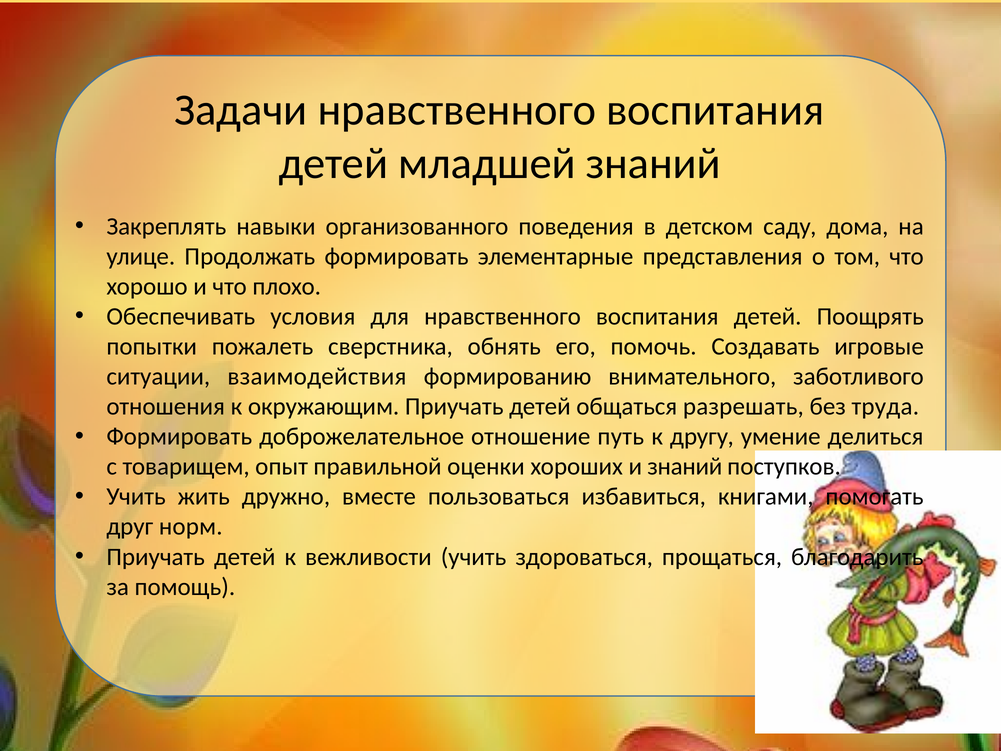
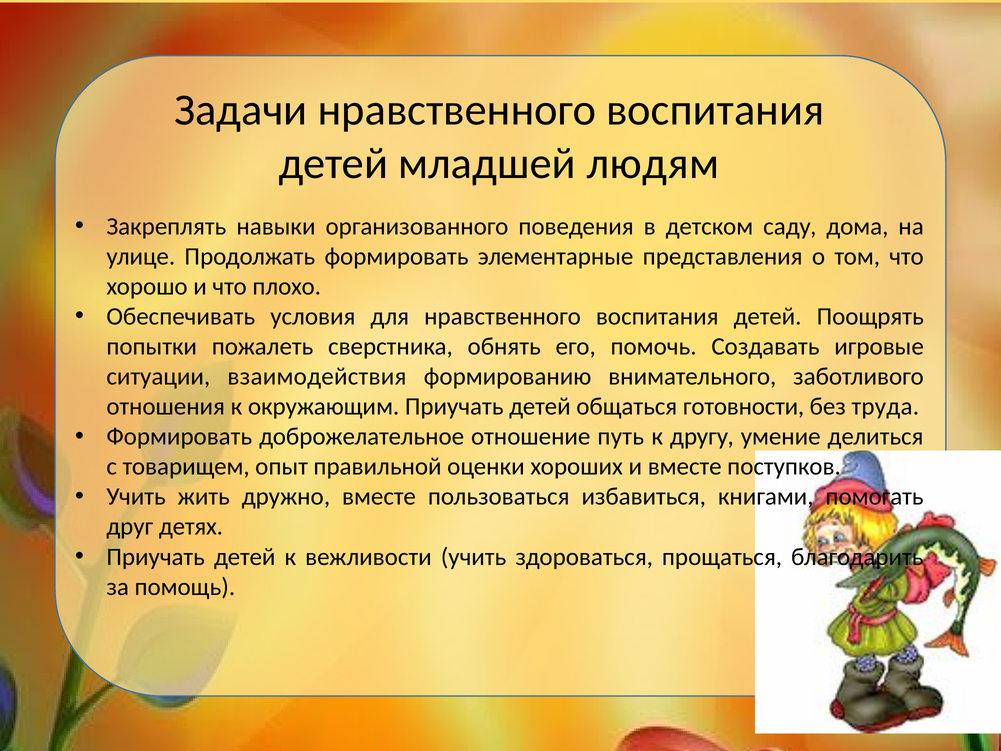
младшей знаний: знаний -> людям
разрешать: разрешать -> готовности
и знаний: знаний -> вместе
норм: норм -> детях
